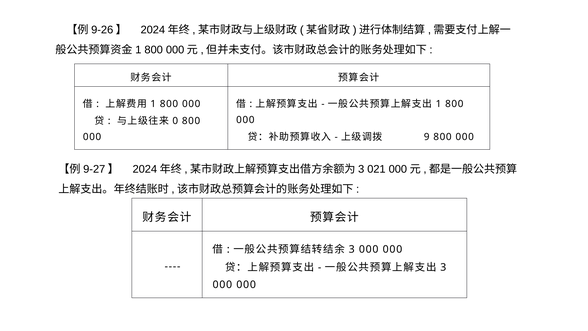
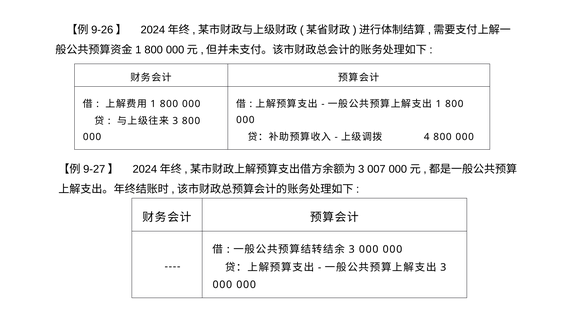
0 at (175, 121): 0 -> 3
9: 9 -> 4
021: 021 -> 007
